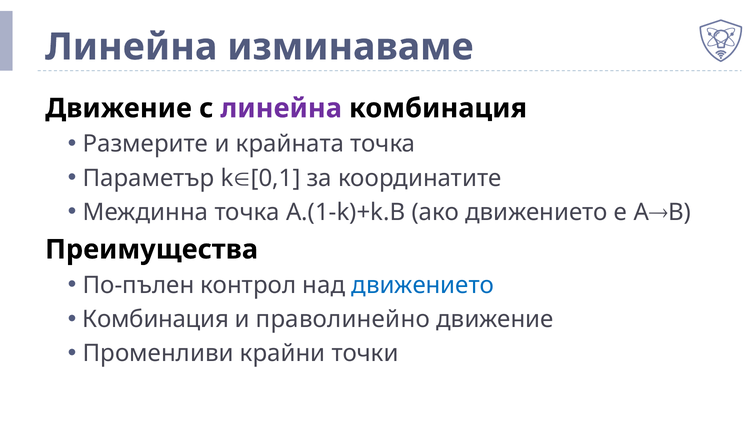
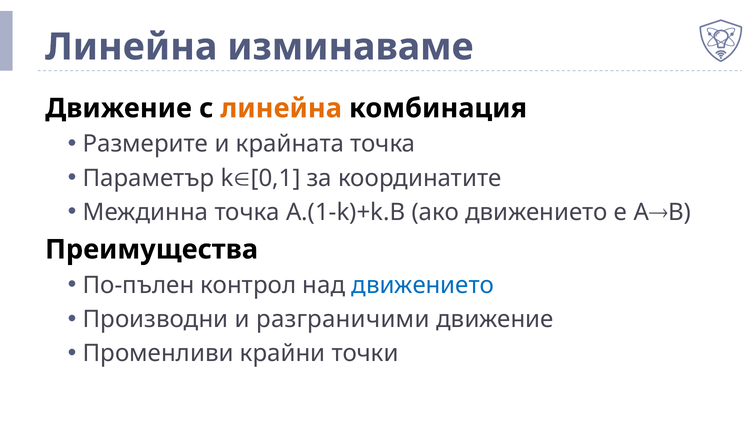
линейна at (281, 108) colour: purple -> orange
Комбинация at (156, 319): Комбинация -> Производни
праволинейно: праволинейно -> разграничими
